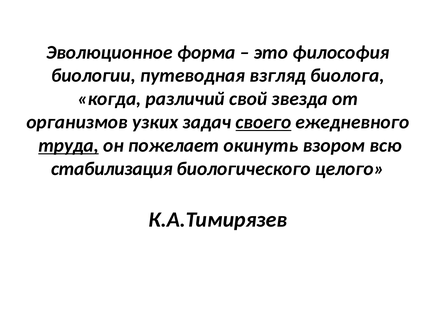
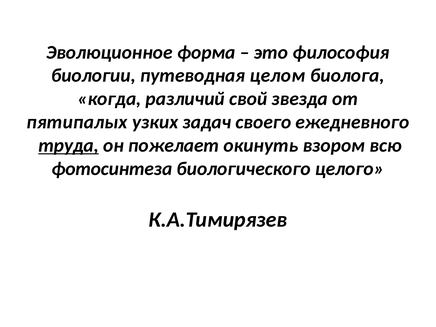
взгляд: взгляд -> целом
организмов: организмов -> пятипалых
своего underline: present -> none
стабилизация: стабилизация -> фотосинтеза
